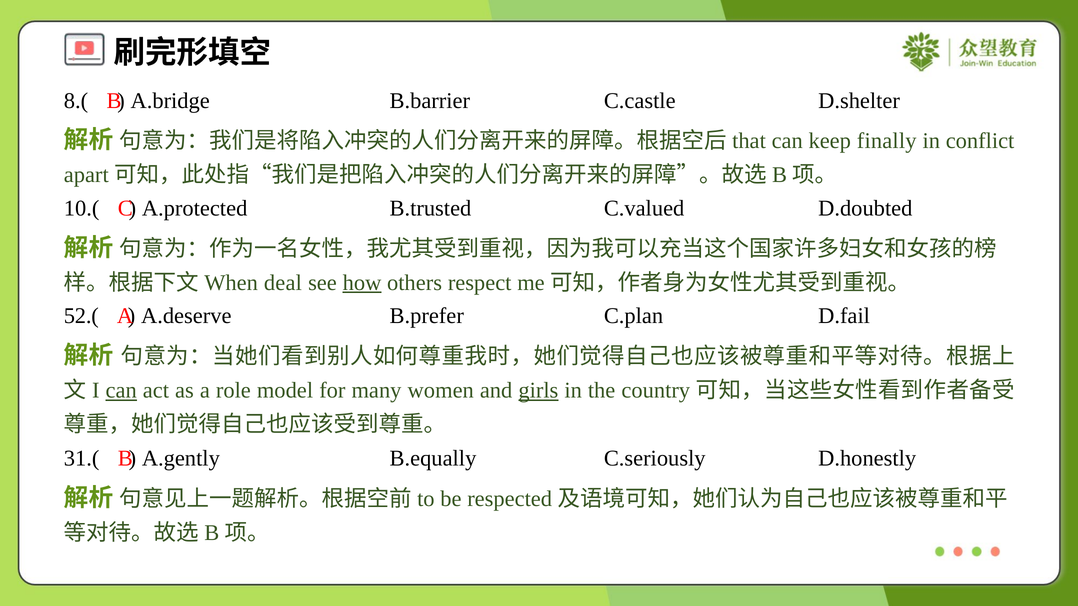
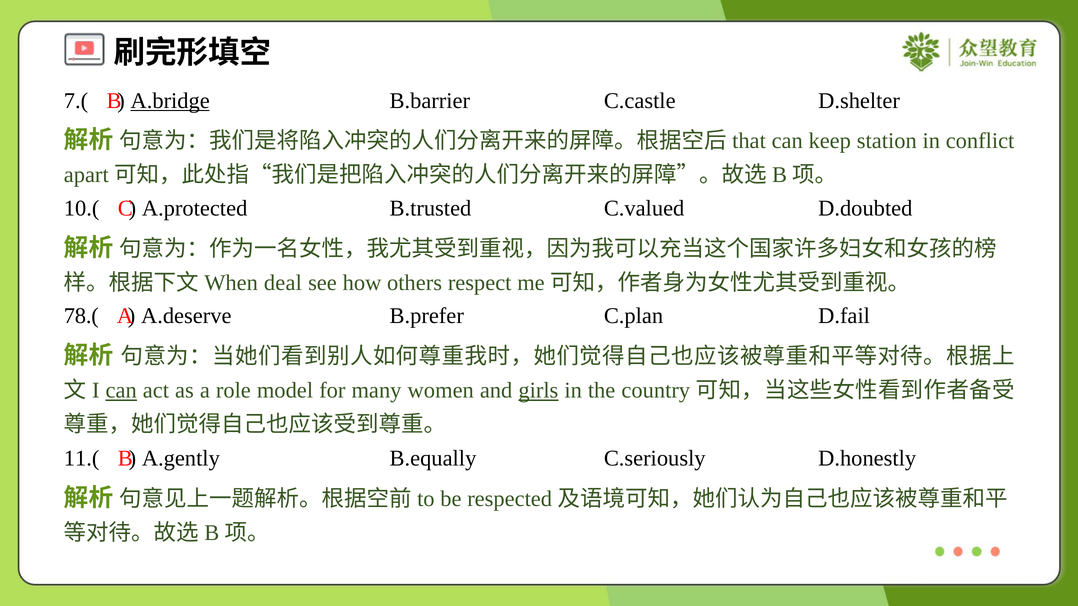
8.(: 8.( -> 7.(
A.bridge underline: none -> present
finally: finally -> station
how underline: present -> none
52.(: 52.( -> 78.(
31.(: 31.( -> 11.(
